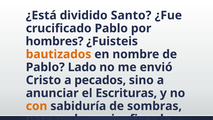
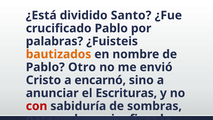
hombres: hombres -> palabras
Lado: Lado -> Otro
pecados: pecados -> encarnó
con colour: orange -> red
